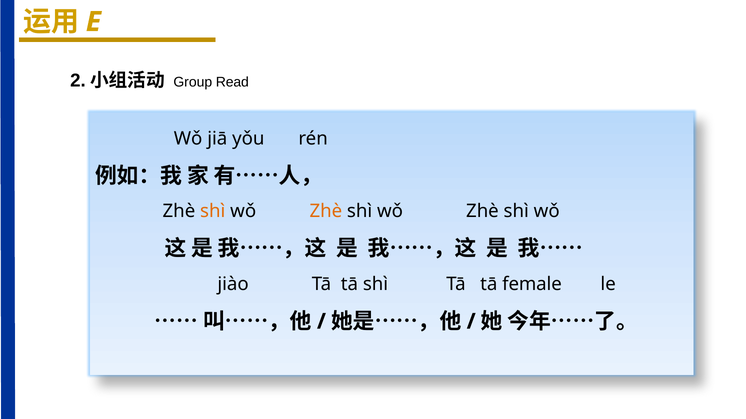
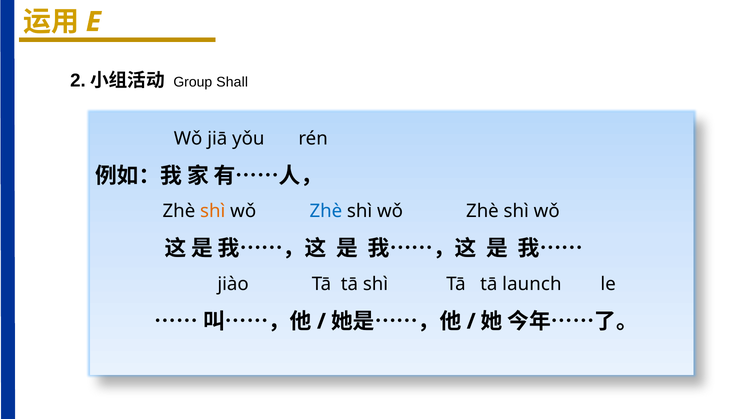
Read: Read -> Shall
Zhè at (326, 212) colour: orange -> blue
female: female -> launch
